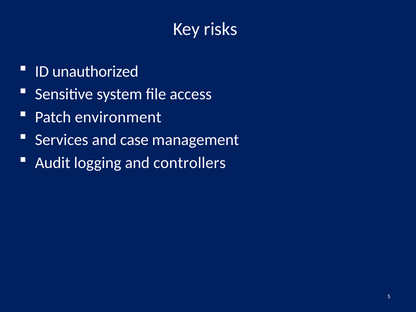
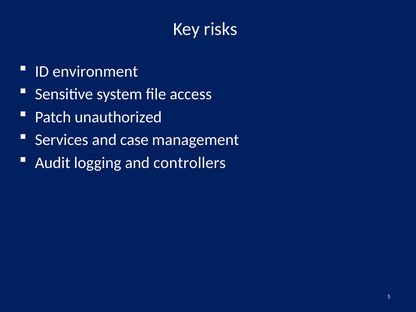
unauthorized: unauthorized -> environment
environment: environment -> unauthorized
